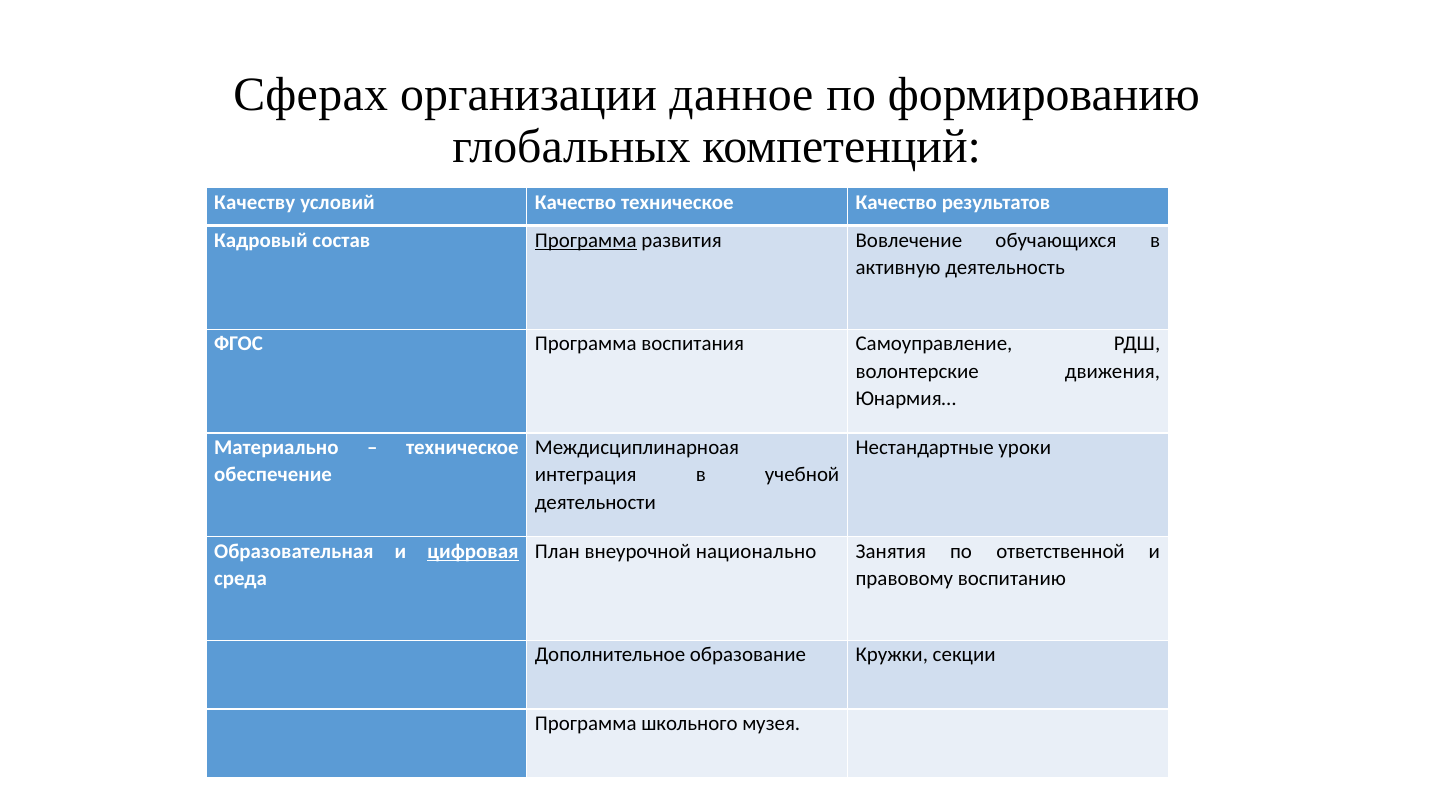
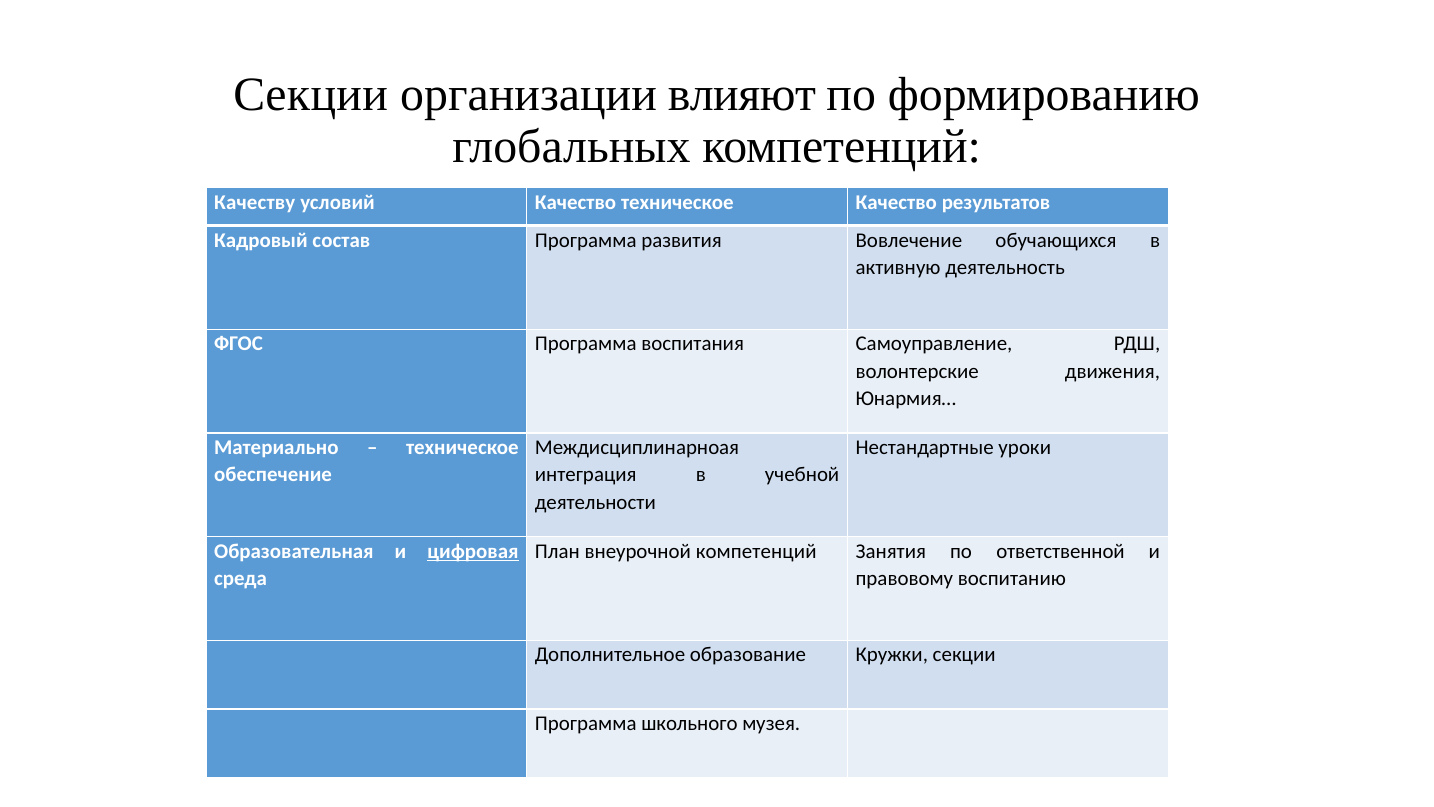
Сферах at (311, 95): Сферах -> Секции
данное: данное -> влияют
Программа at (586, 240) underline: present -> none
внеурочной национально: национально -> компетенций
